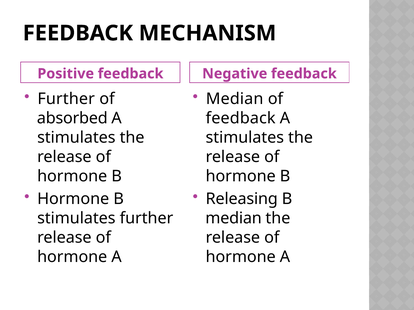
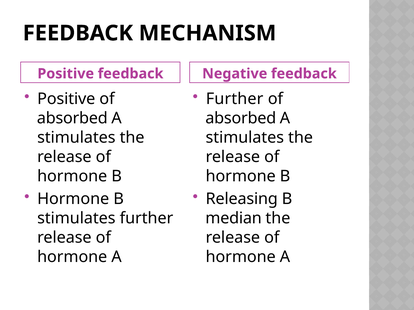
Further at (66, 99): Further -> Positive
Median at (235, 99): Median -> Further
feedback at (241, 118): feedback -> absorbed
